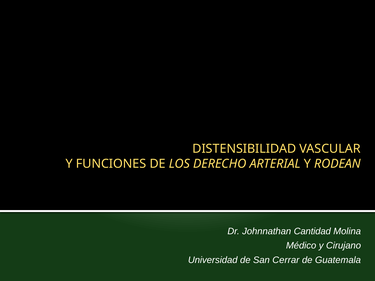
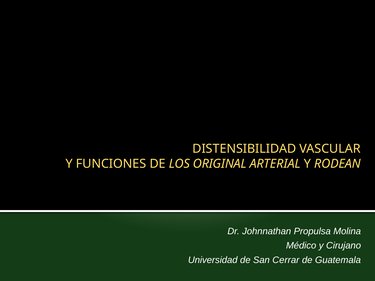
DERECHO: DERECHO -> ORIGINAL
Cantidad: Cantidad -> Propulsa
